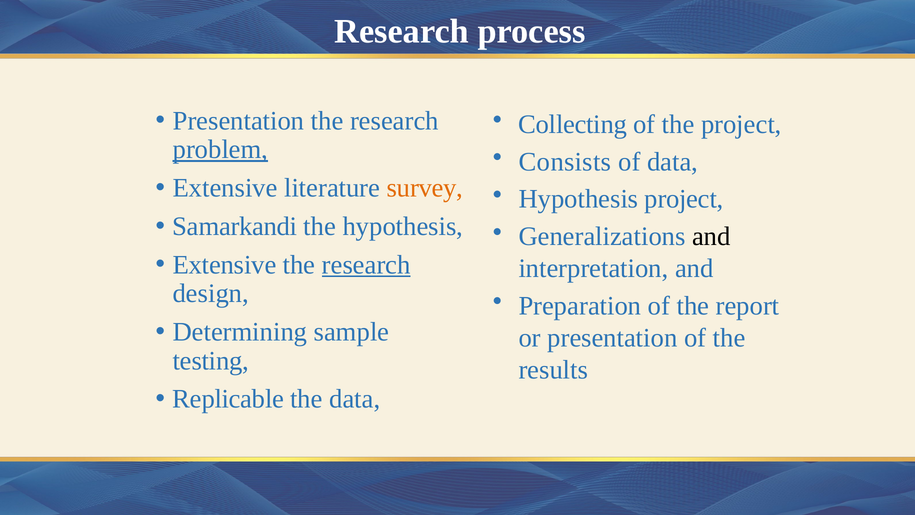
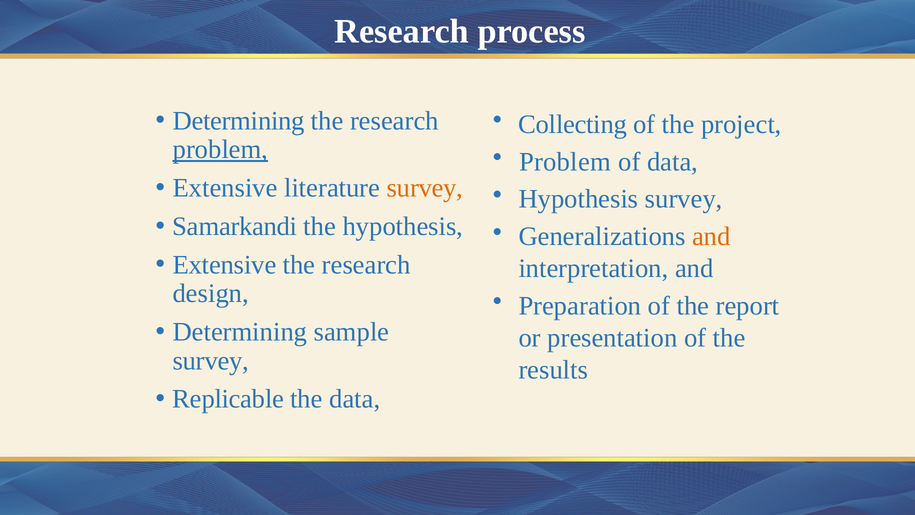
Presentation at (238, 121): Presentation -> Determining
Consists at (565, 162): Consists -> Problem
Hypothesis project: project -> survey
and at (711, 236) colour: black -> orange
research at (366, 265) underline: present -> none
testing at (211, 361): testing -> survey
